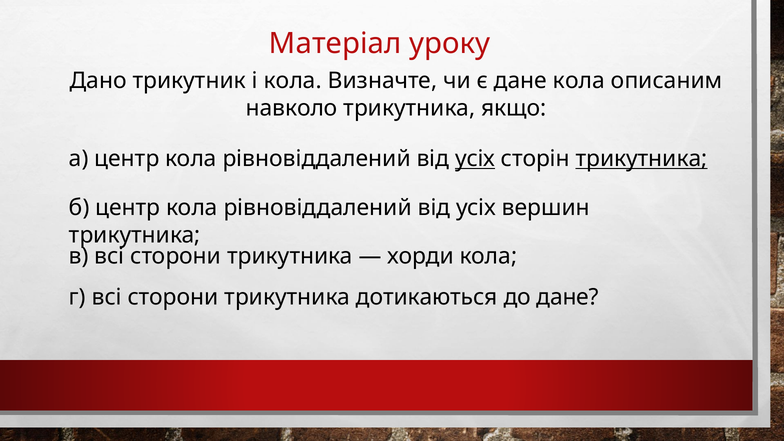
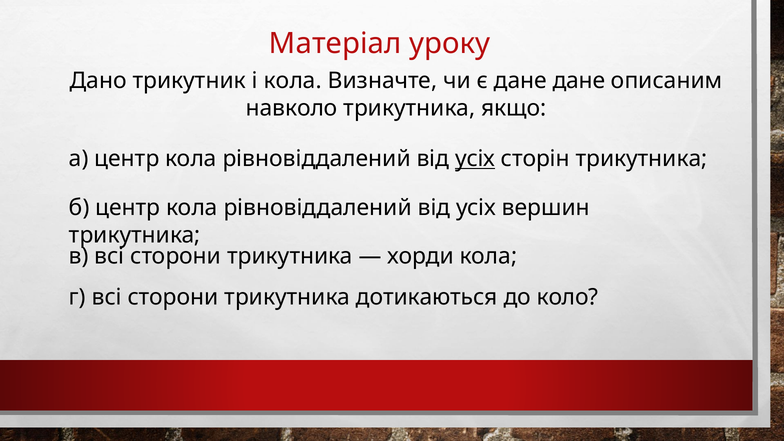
дане кола: кола -> дане
трикутника at (642, 159) underline: present -> none
до дане: дане -> коло
